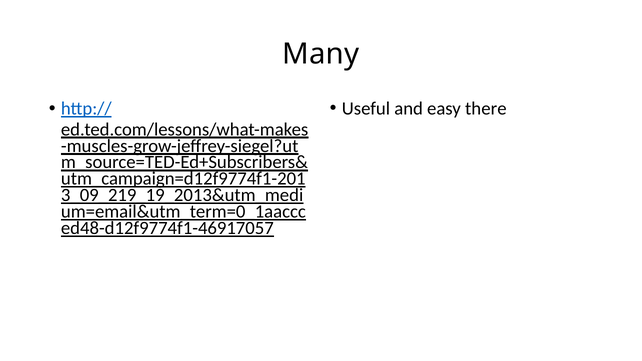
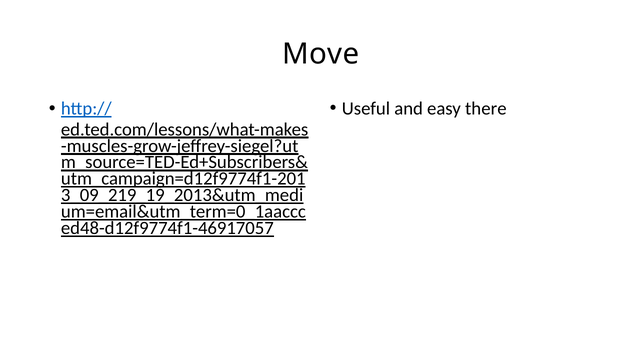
Many: Many -> Move
